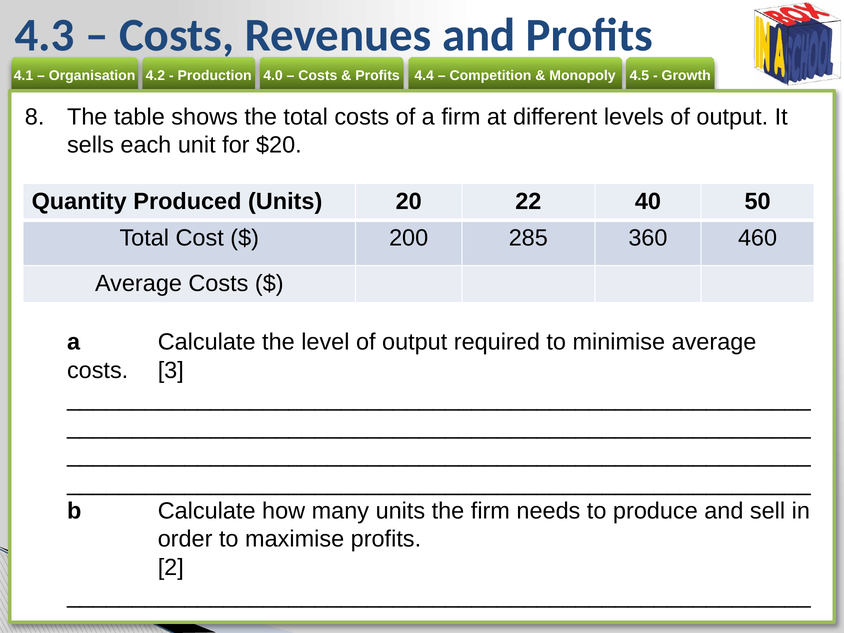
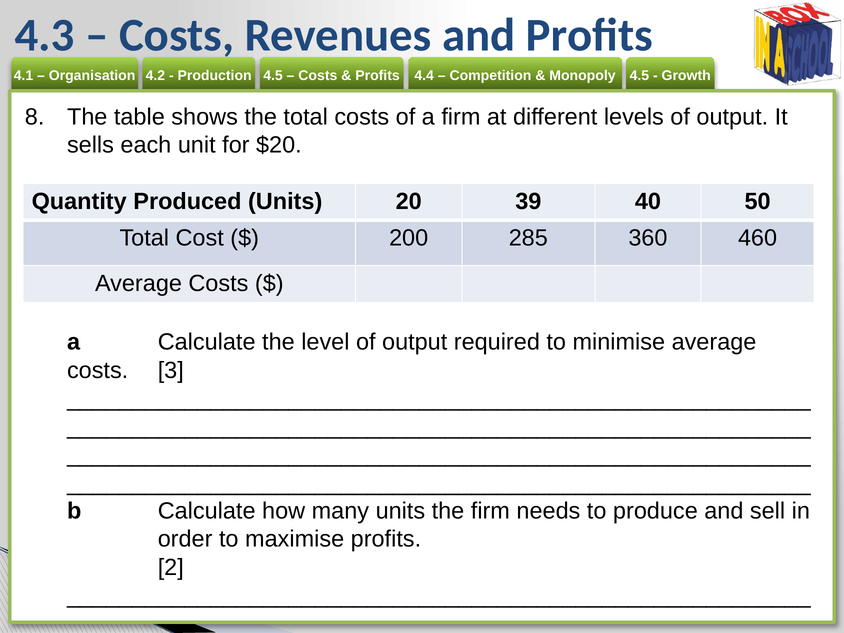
4.0 at (273, 76): 4.0 -> 4.5
22: 22 -> 39
